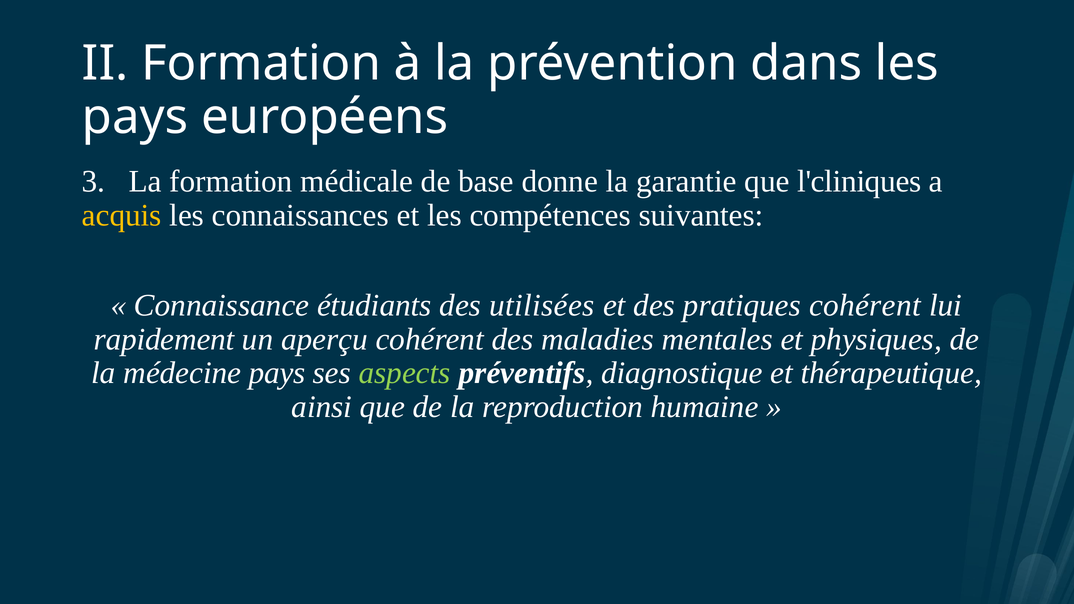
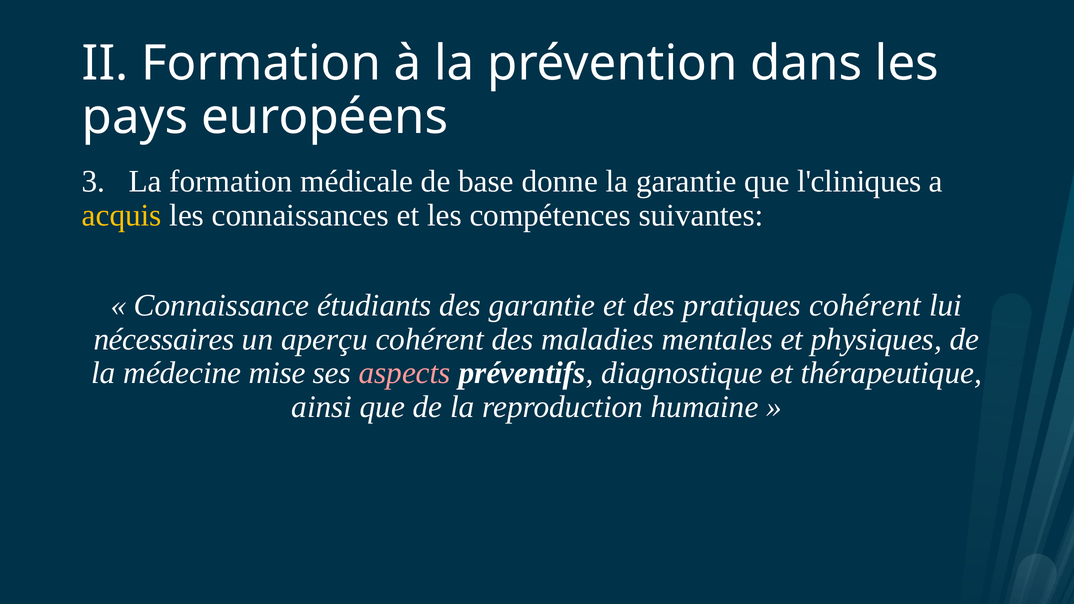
des utilisées: utilisées -> garantie
rapidement: rapidement -> nécessaires
médecine pays: pays -> mise
aspects colour: light green -> pink
